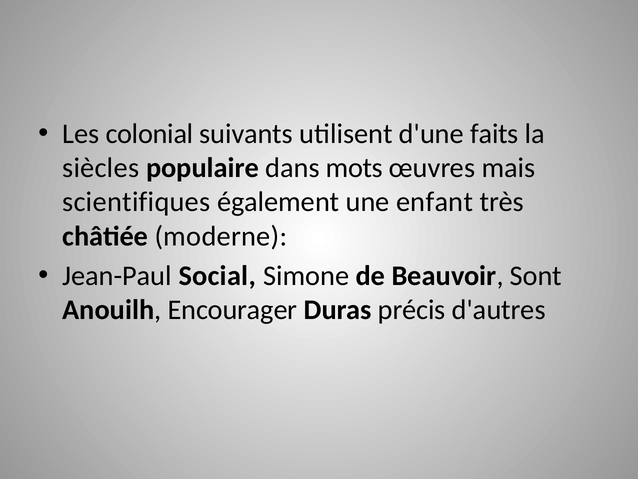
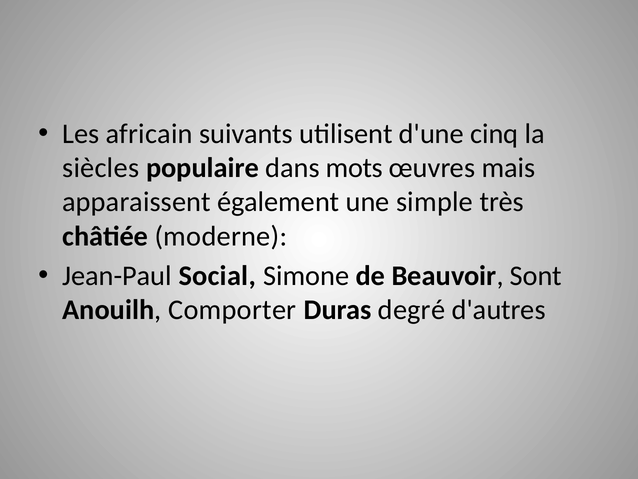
colonial: colonial -> africain
faits: faits -> cinq
scientifiques: scientifiques -> apparaissent
enfant: enfant -> simple
Encourager: Encourager -> Comporter
précis: précis -> degré
